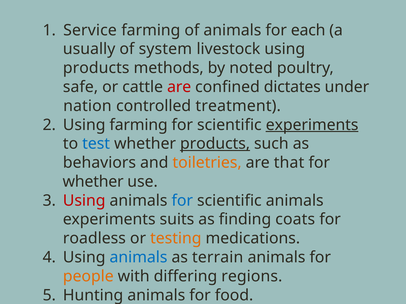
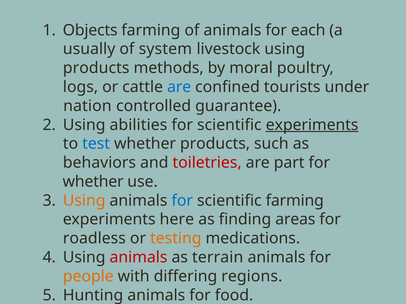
Service: Service -> Objects
noted: noted -> moral
safe: safe -> logs
are at (179, 87) colour: red -> blue
dictates: dictates -> tourists
treatment: treatment -> guarantee
Using farming: farming -> abilities
products at (215, 144) underline: present -> none
toiletries colour: orange -> red
that: that -> part
Using at (84, 201) colour: red -> orange
scientific animals: animals -> farming
suits: suits -> here
coats: coats -> areas
animals at (138, 258) colour: blue -> red
